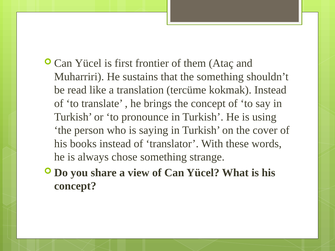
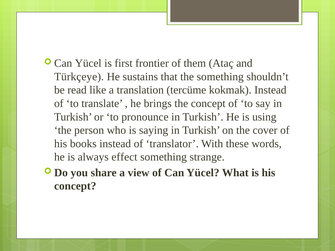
Muharriri: Muharriri -> Türkçeye
chose: chose -> effect
